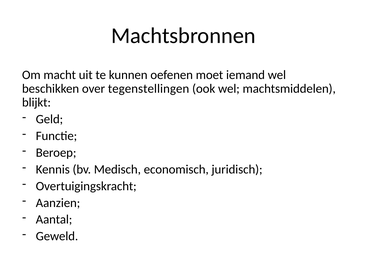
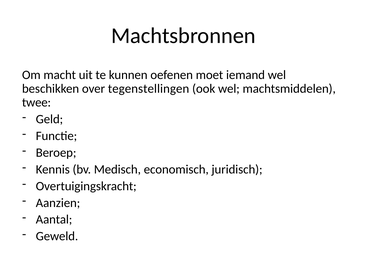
blijkt: blijkt -> twee
